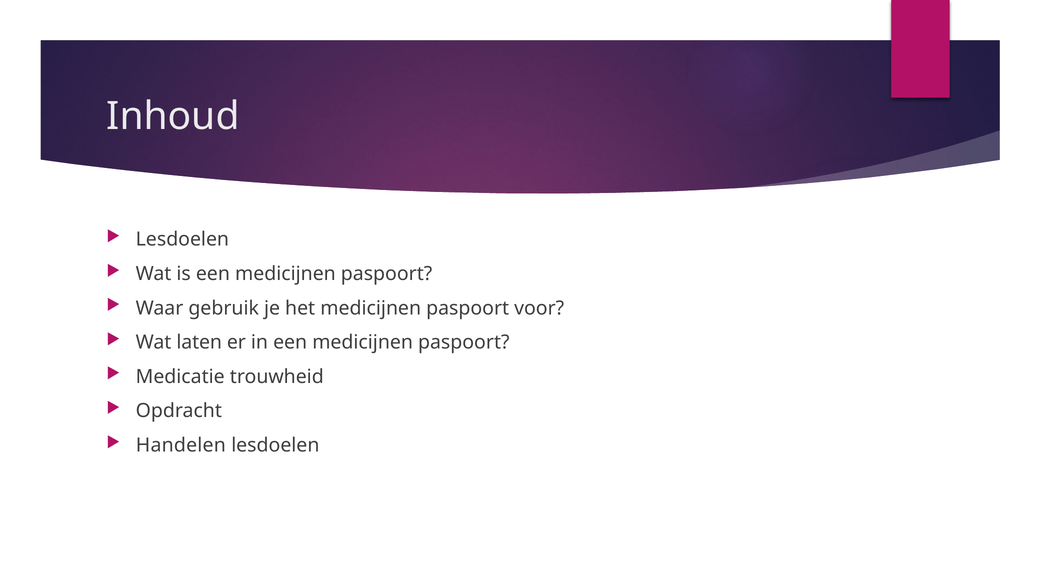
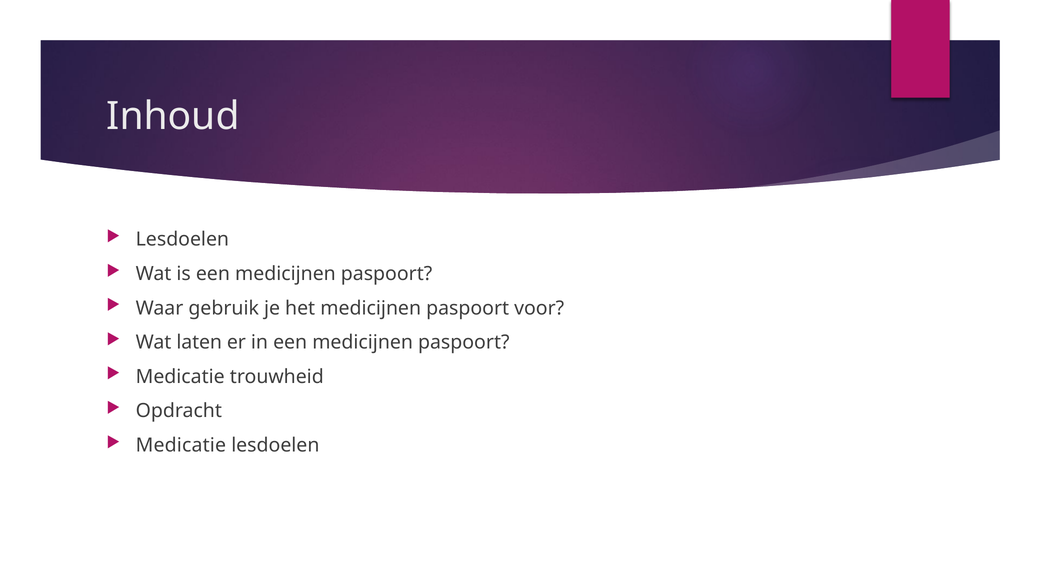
Handelen at (181, 445): Handelen -> Medicatie
